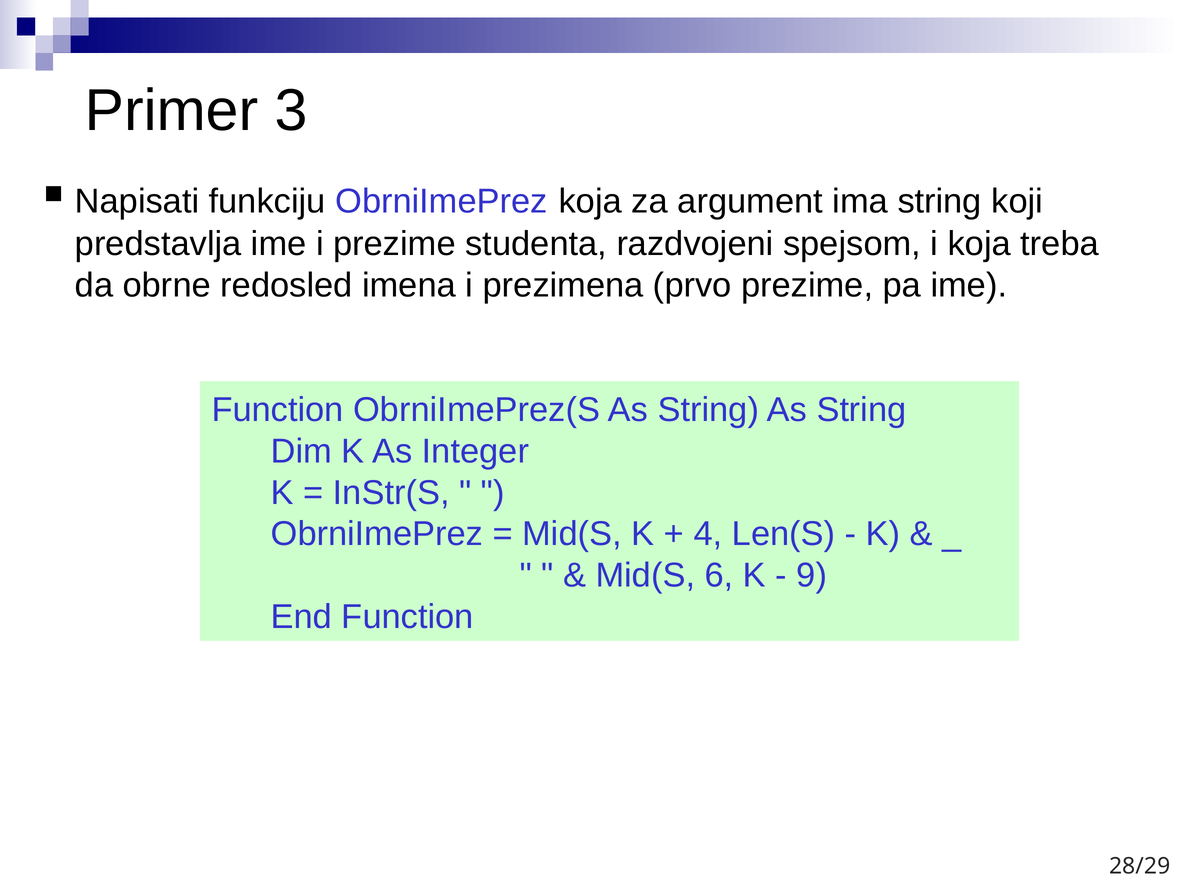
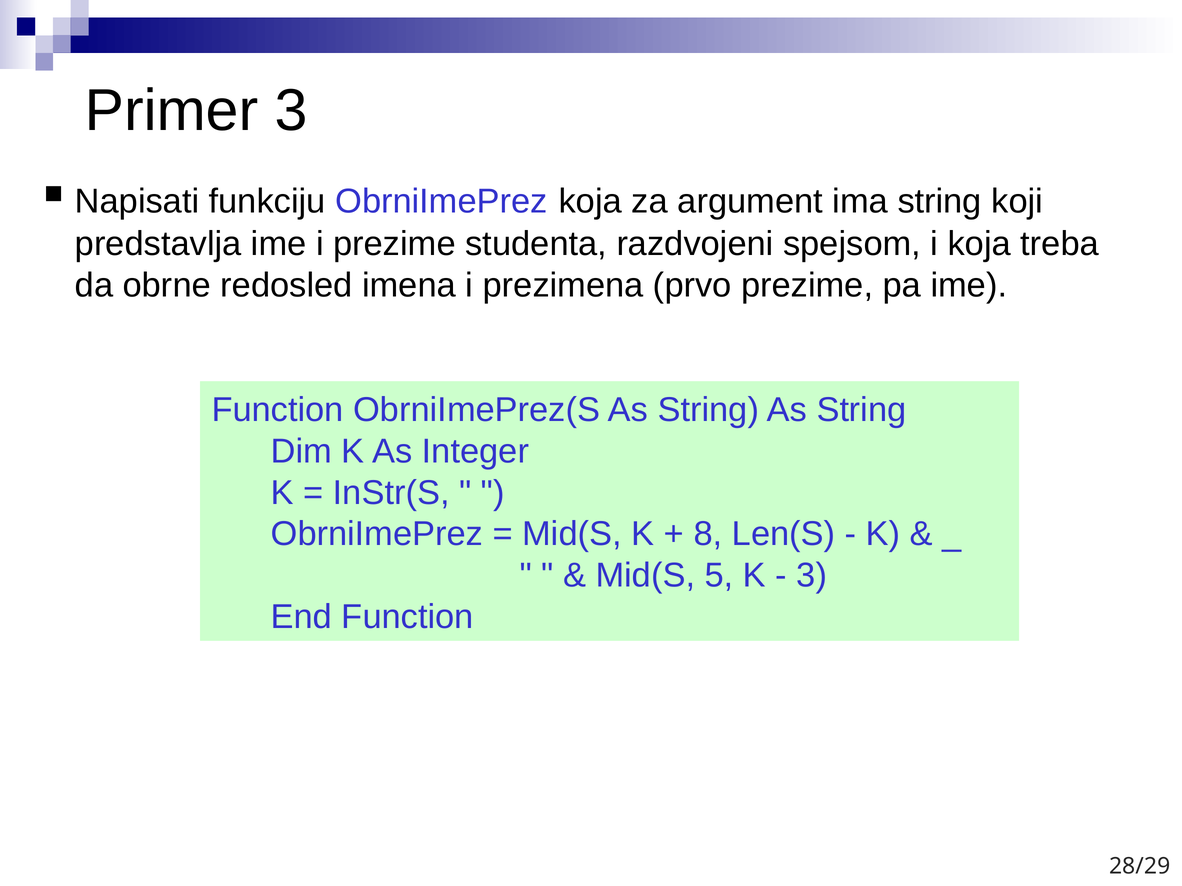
4: 4 -> 8
6: 6 -> 5
9 at (812, 576): 9 -> 3
